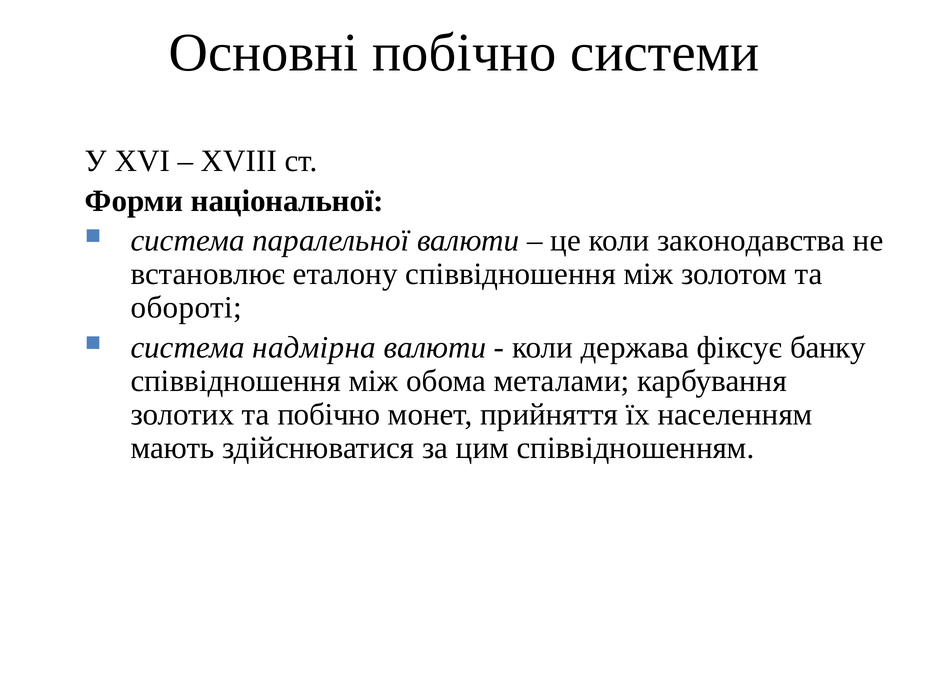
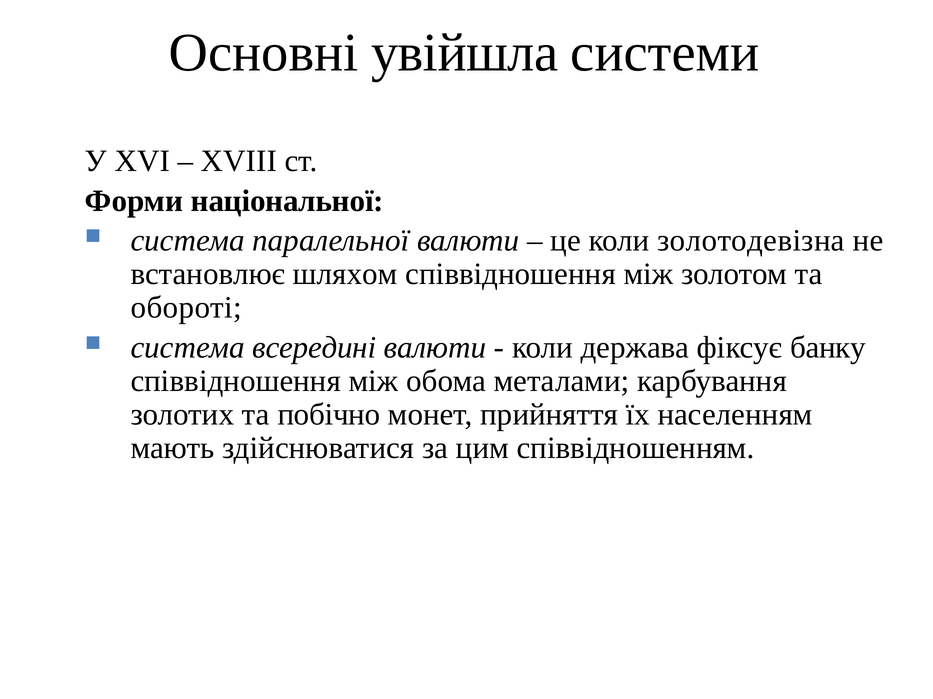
Основні побічно: побічно -> увійшла
законодавства: законодавства -> золотодевізна
еталону: еталону -> шляхом
надмірна: надмірна -> всередині
